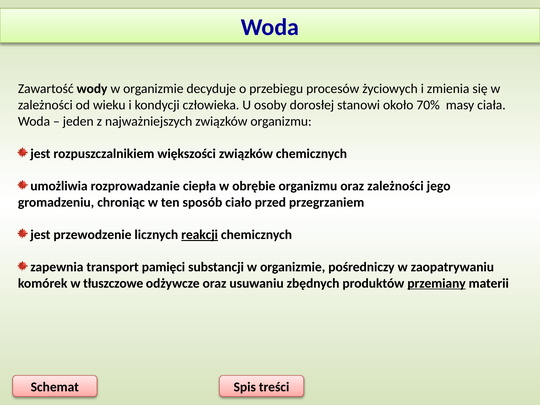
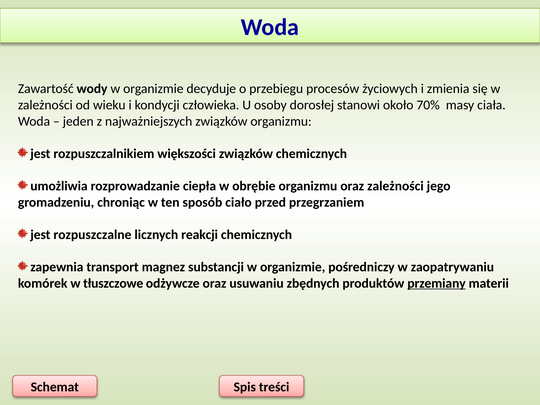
przewodzenie: przewodzenie -> rozpuszczalne
reakcji underline: present -> none
pamięci: pamięci -> magnez
